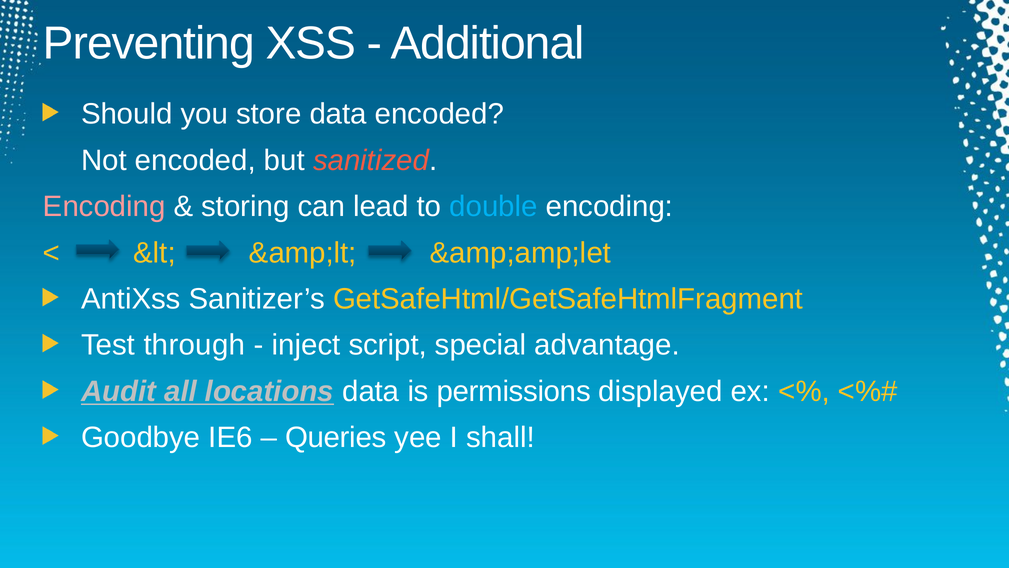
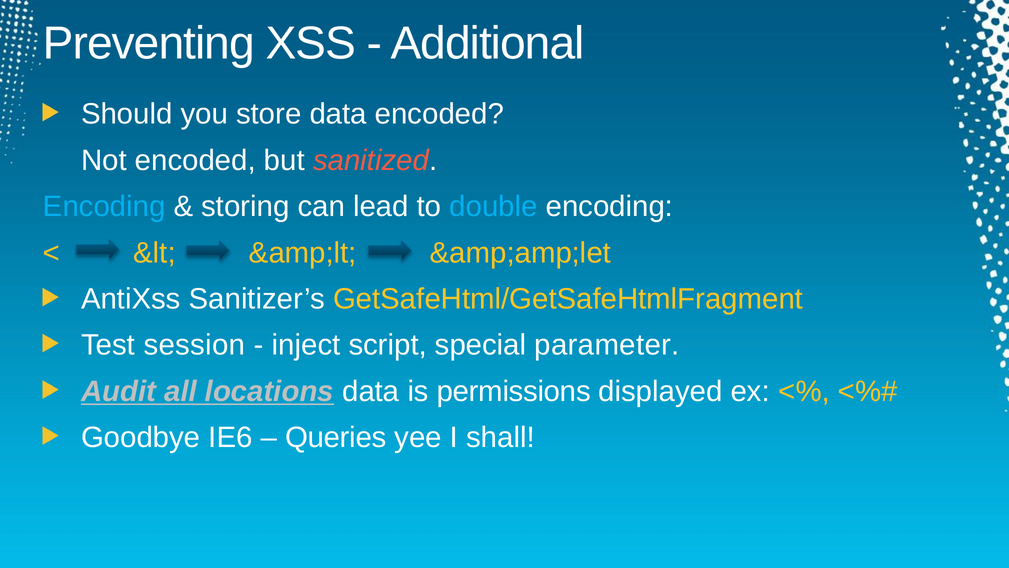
Encoding at (104, 206) colour: pink -> light blue
through: through -> session
advantage: advantage -> parameter
